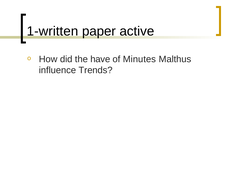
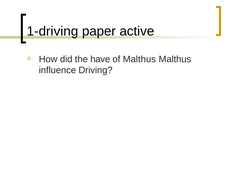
1-written: 1-written -> 1-driving
of Minutes: Minutes -> Malthus
Trends: Trends -> Driving
